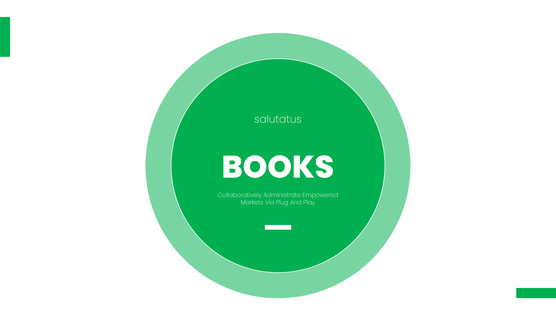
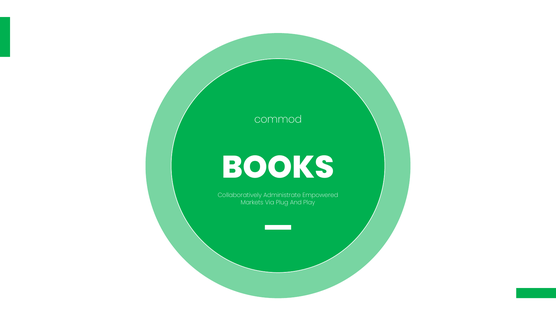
salutatus: salutatus -> commod
